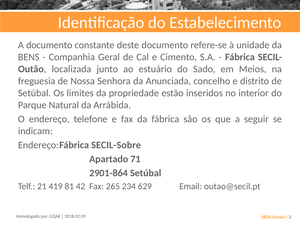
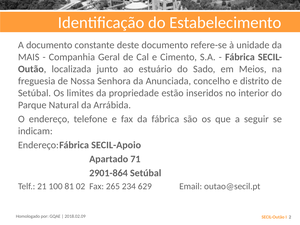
BENS: BENS -> MAIS
SECIL-Sobre: SECIL-Sobre -> SECIL-Apoio
419: 419 -> 100
42: 42 -> 02
